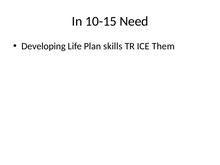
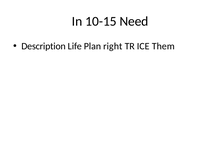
Developing: Developing -> Description
skills: skills -> right
